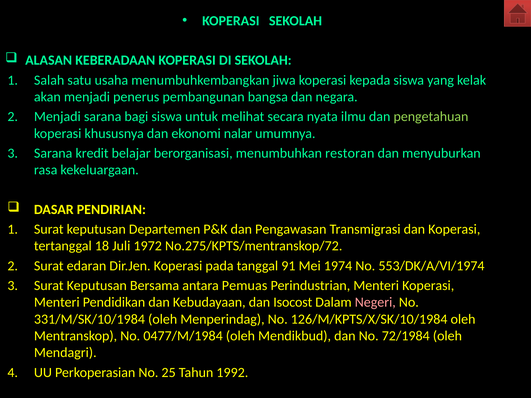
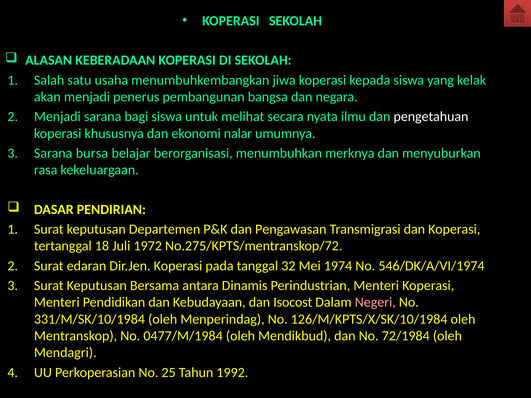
pengetahuan colour: light green -> white
kredit: kredit -> bursa
restoran: restoran -> merknya
91: 91 -> 32
553/DK/A/VI/1974: 553/DK/A/VI/1974 -> 546/DK/A/VI/1974
Pemuas: Pemuas -> Dinamis
